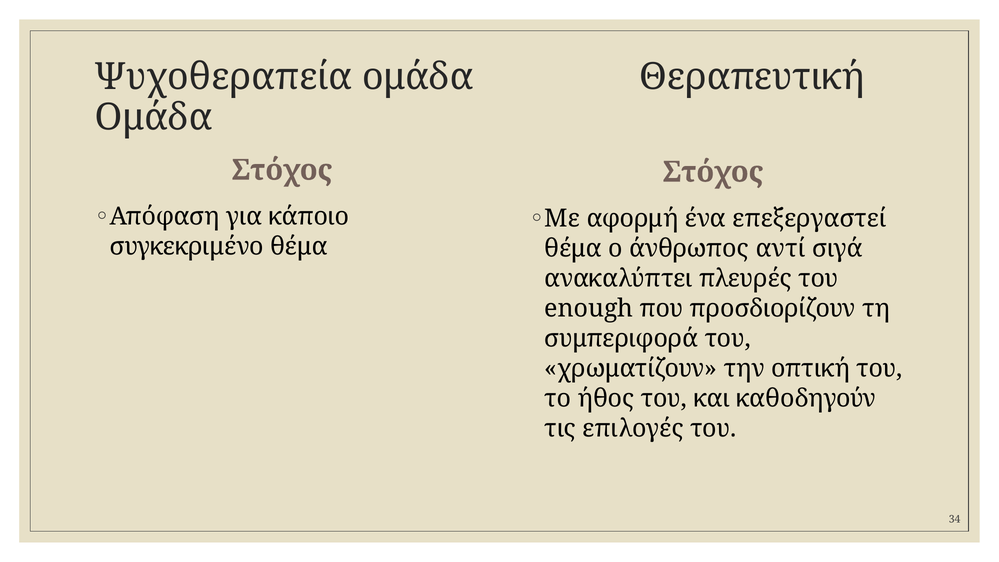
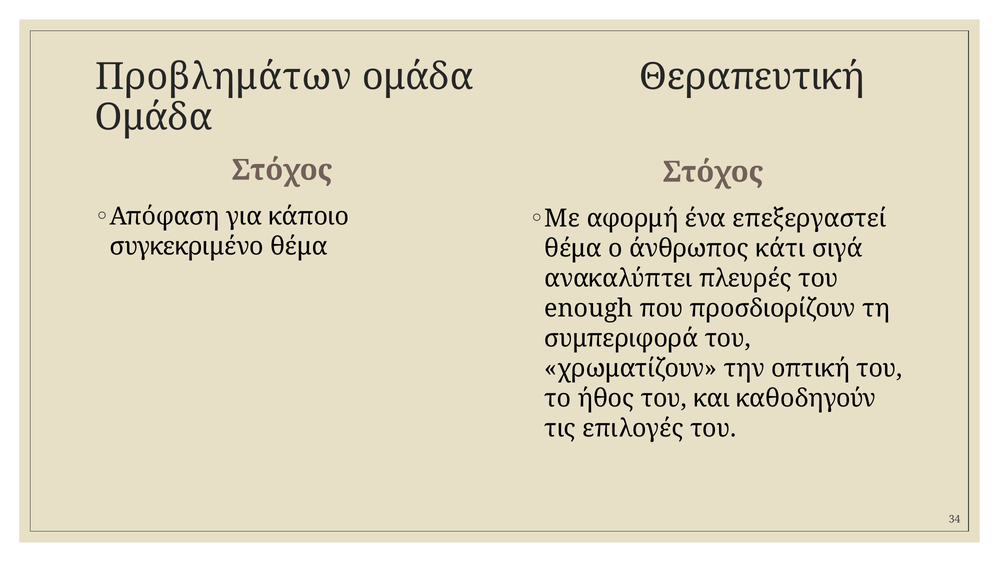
Ψυχοθεραπεία: Ψυχοθεραπεία -> Προβλημάτων
αντί: αντί -> κάτι
